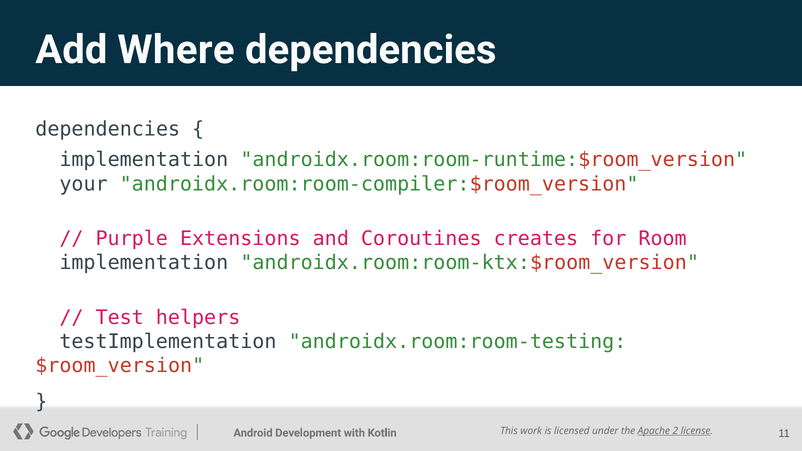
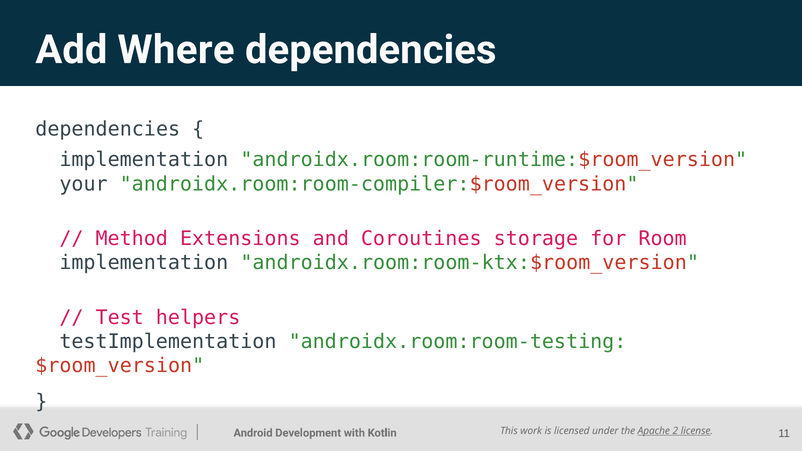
Purple: Purple -> Method
creates: creates -> storage
